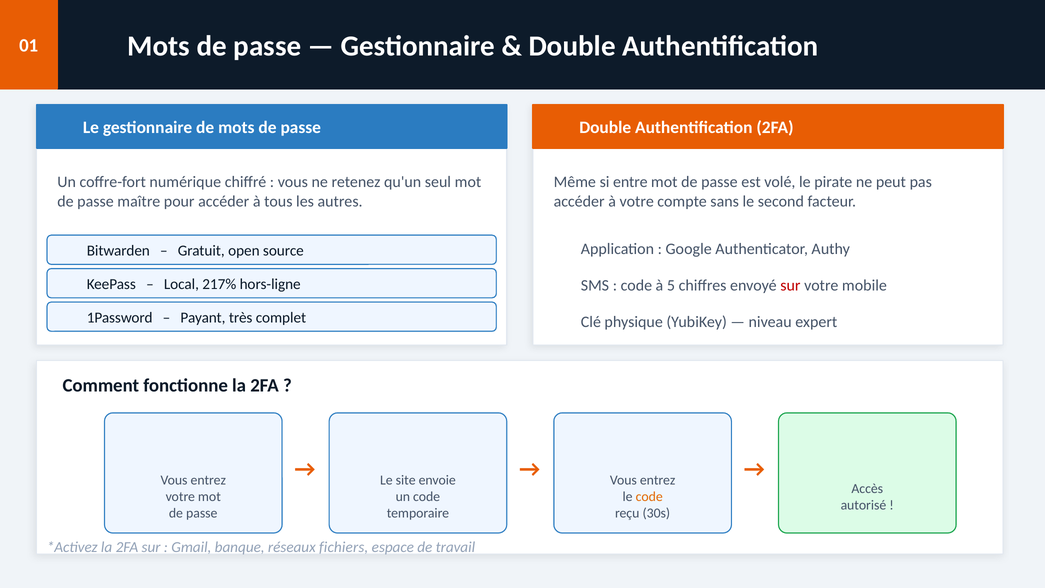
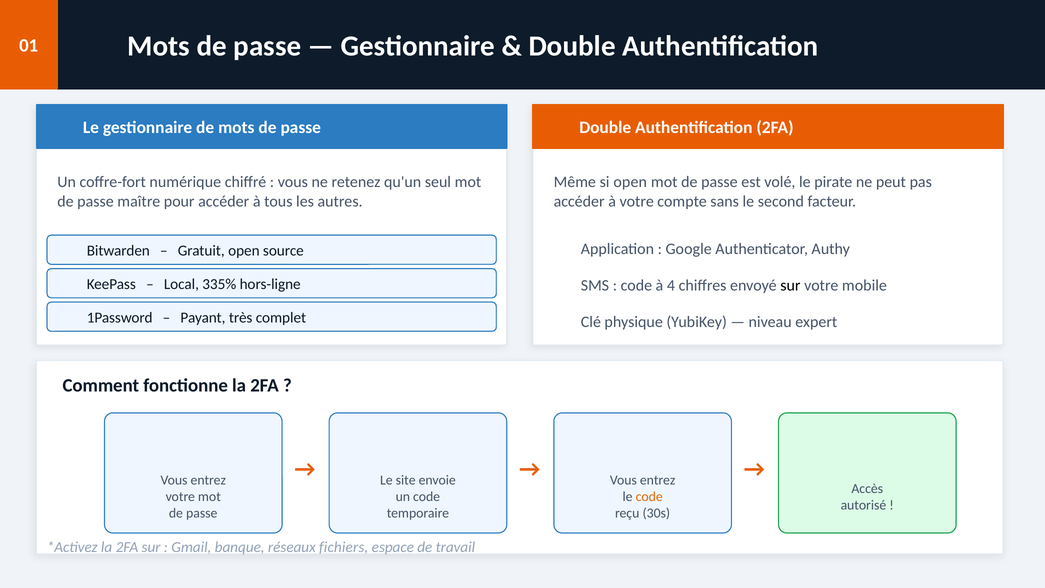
si entre: entre -> open
217%: 217% -> 335%
5: 5 -> 4
sur at (790, 285) colour: red -> black
